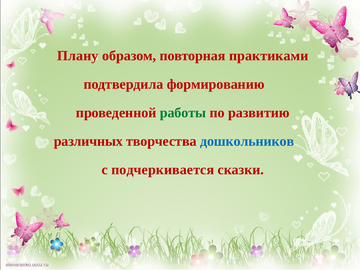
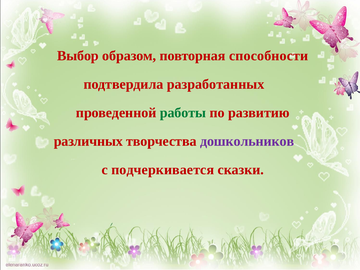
Плану: Плану -> Выбор
практиками: практиками -> способности
формированию: формированию -> разработанных
дошкольников colour: blue -> purple
